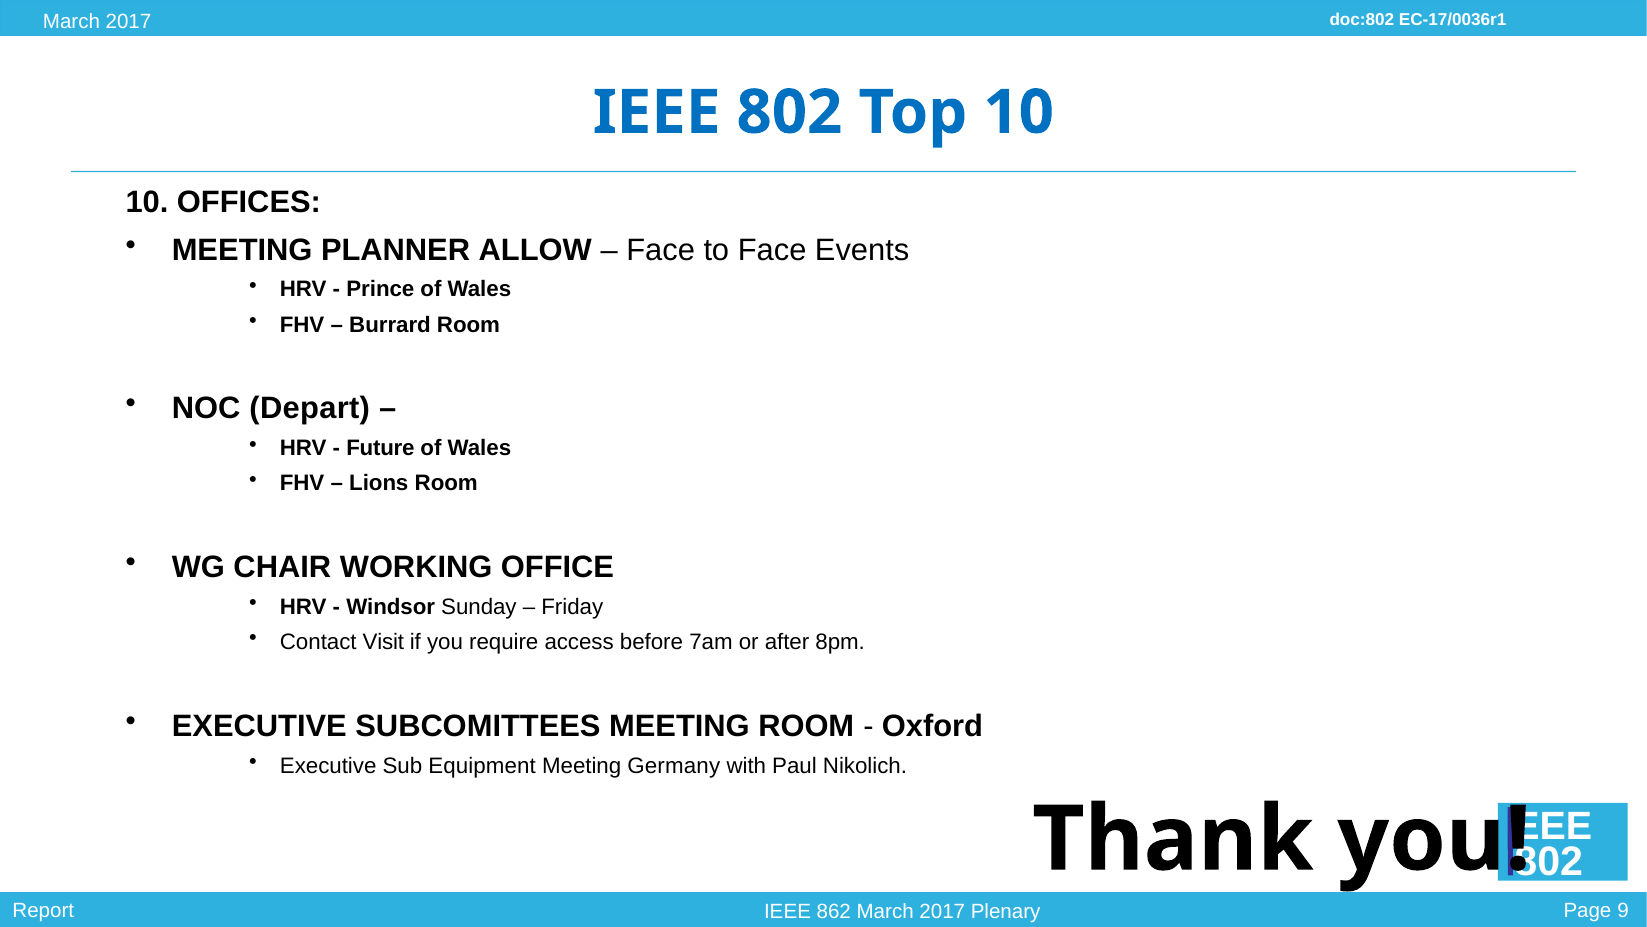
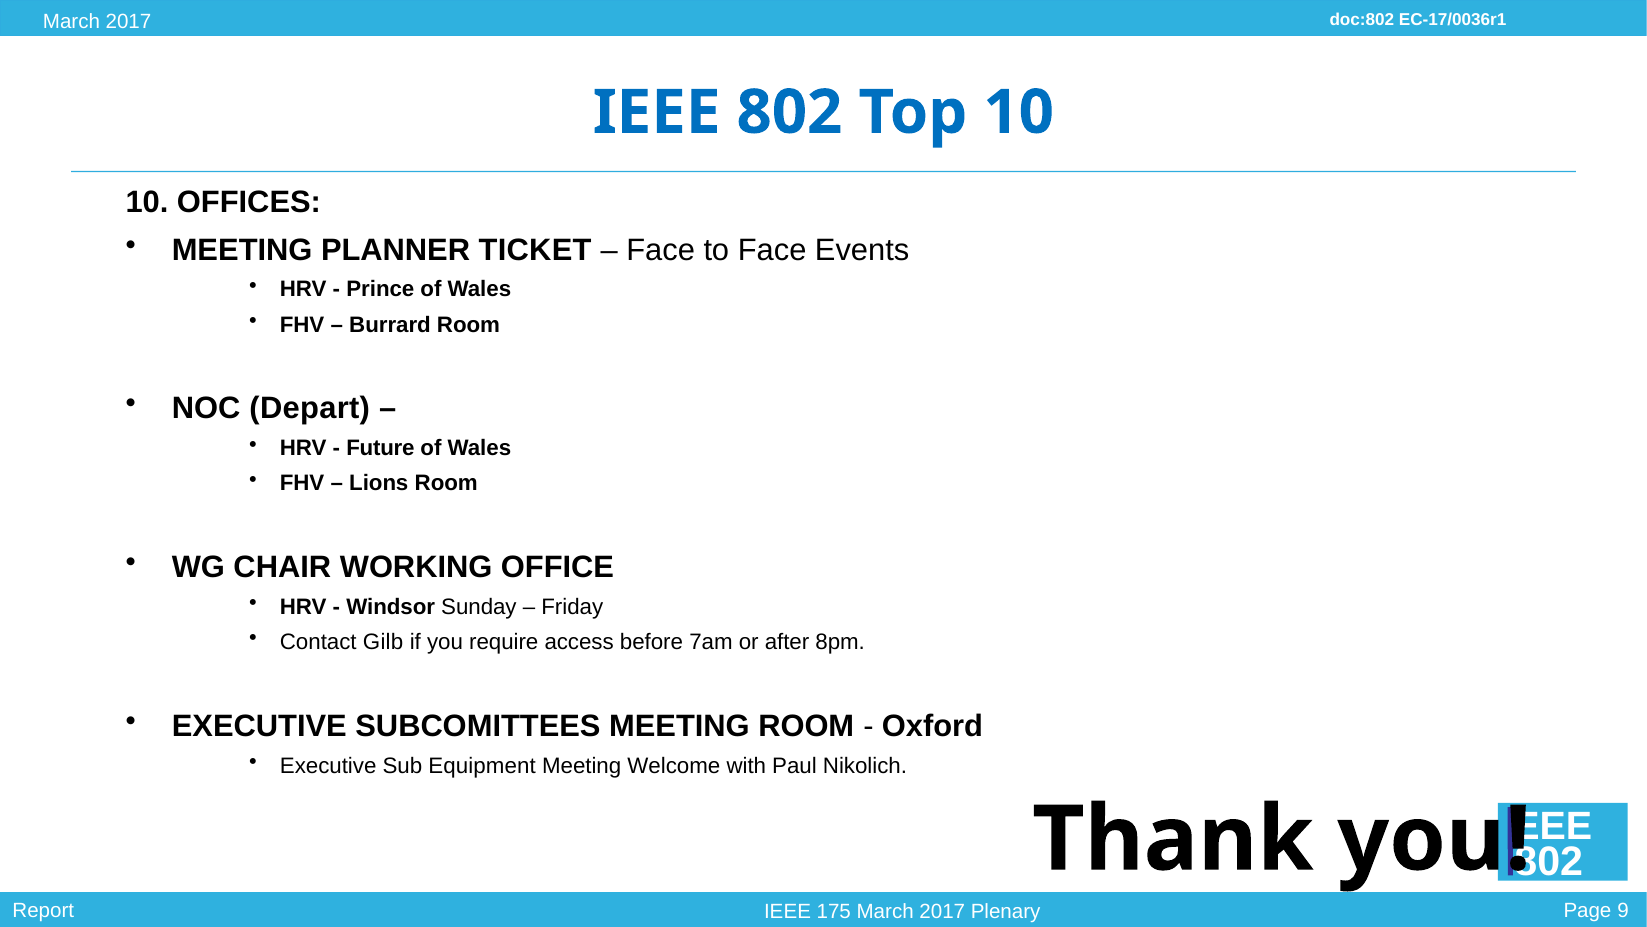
ALLOW: ALLOW -> TICKET
Visit: Visit -> Gilb
Germany: Germany -> Welcome
862: 862 -> 175
